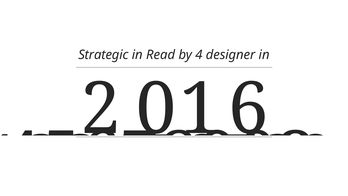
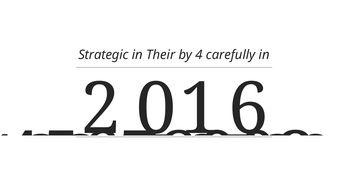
Read: Read -> Their
designer: designer -> carefully
